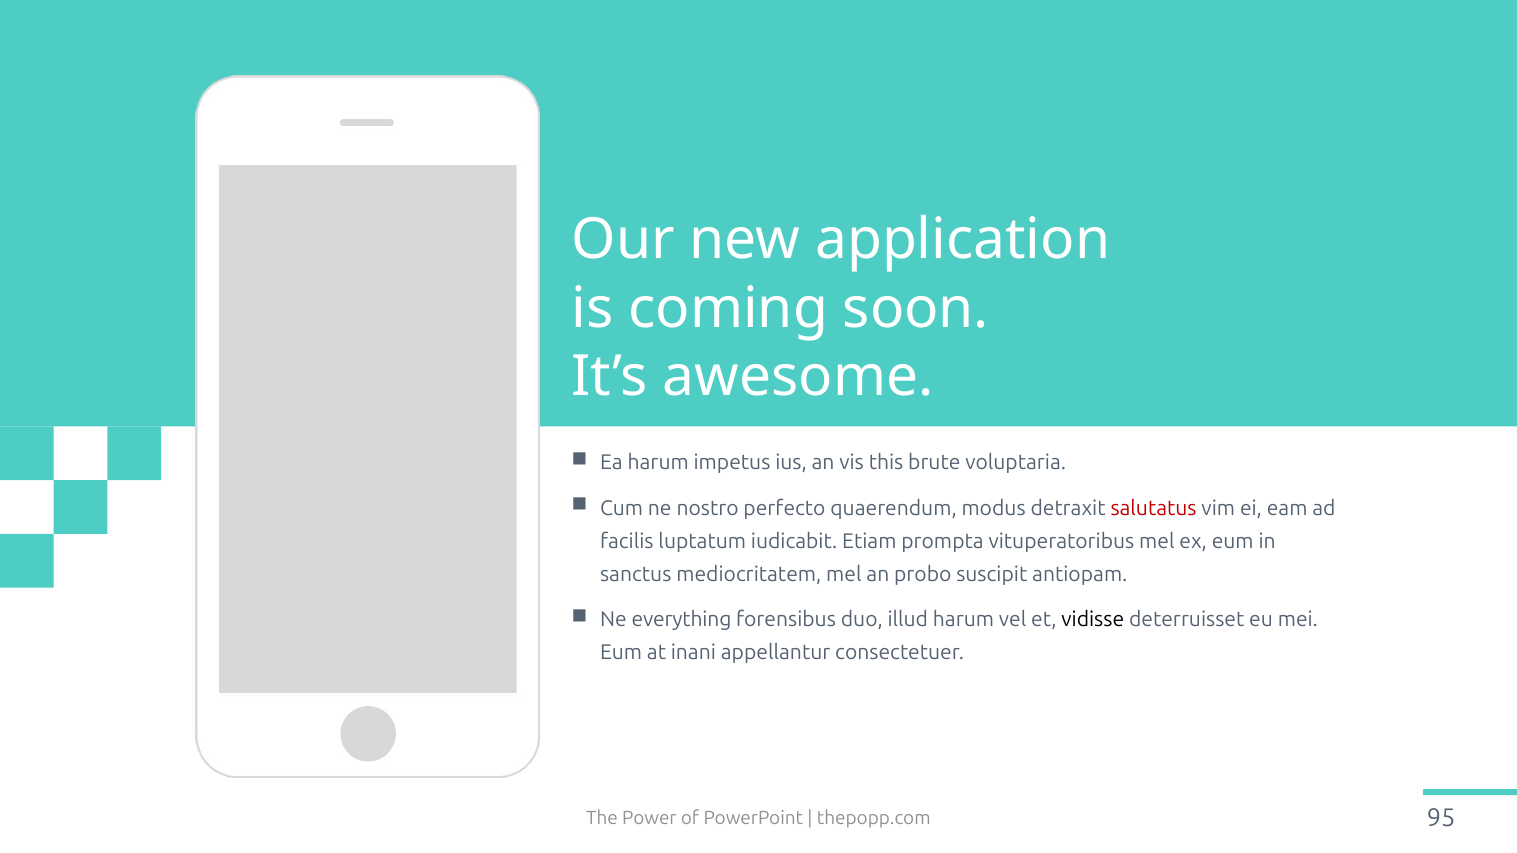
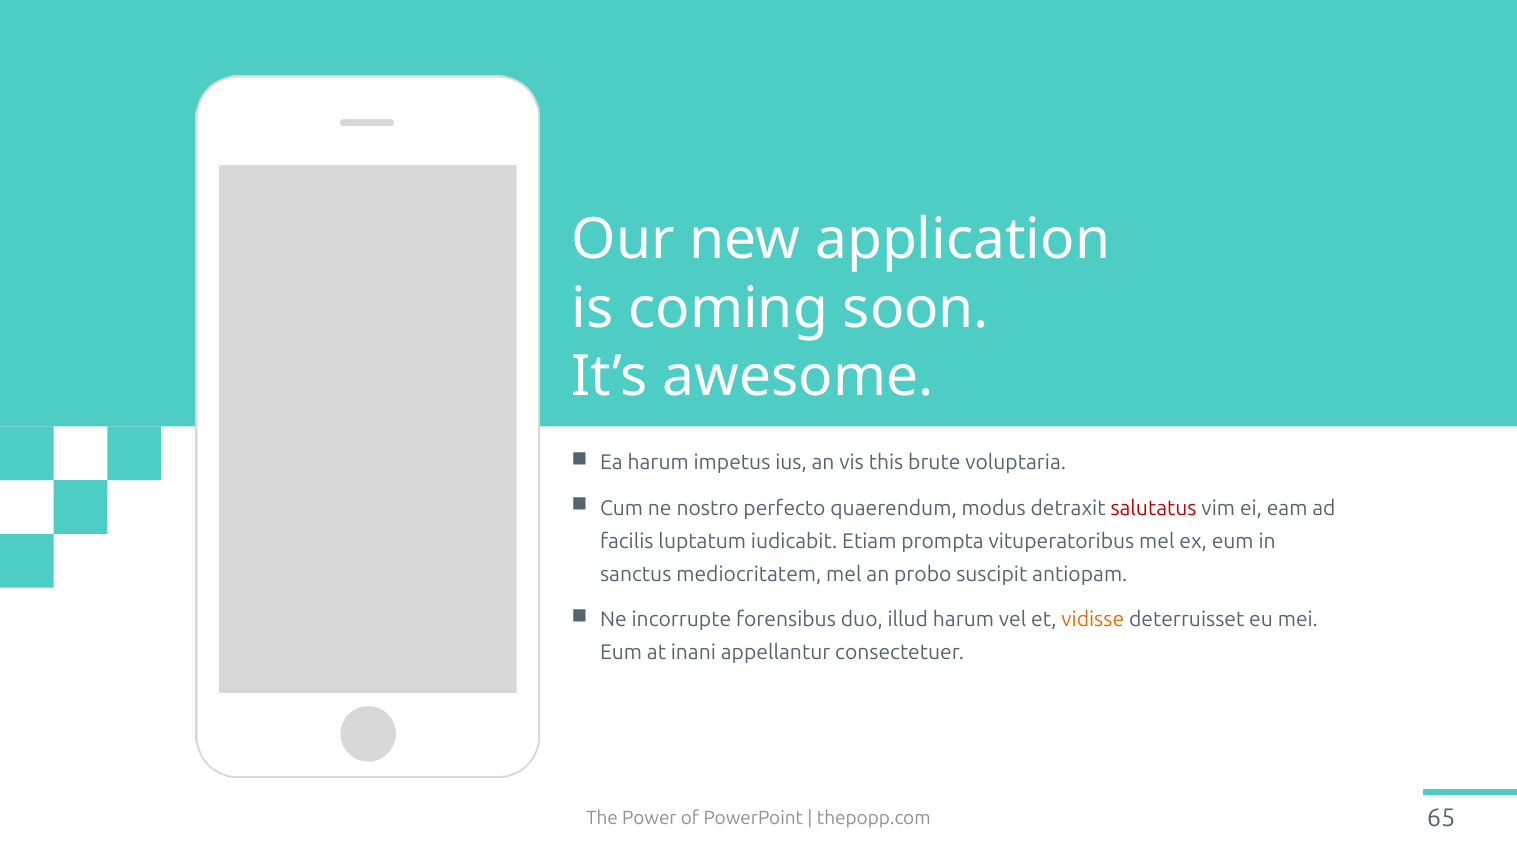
everything: everything -> incorrupte
vidisse colour: black -> orange
95: 95 -> 65
